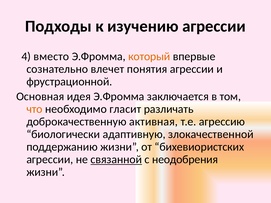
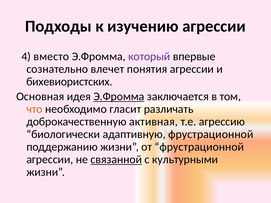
который colour: orange -> purple
фрустрационной: фрустрационной -> бихевиористских
Э.Фромма at (119, 97) underline: none -> present
адаптивную злокачественной: злокачественной -> фрустрационной
от бихевиористских: бихевиористских -> фрустрационной
неодобрения: неодобрения -> культурными
